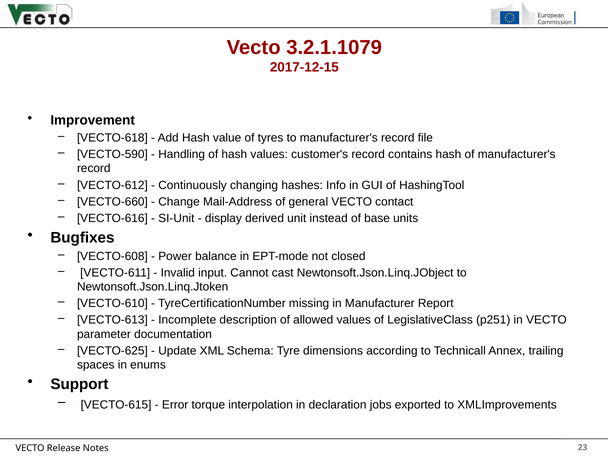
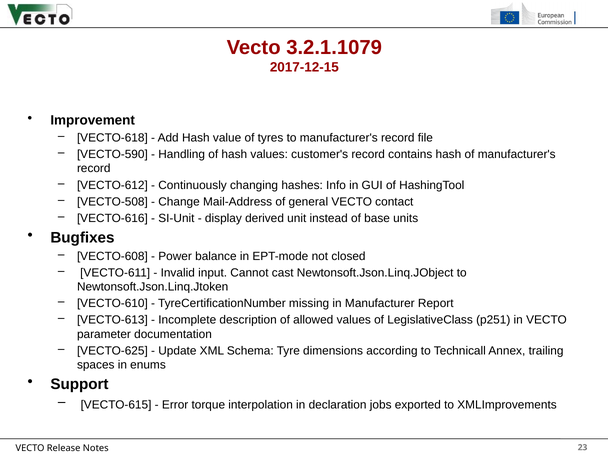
VECTO-660: VECTO-660 -> VECTO-508
